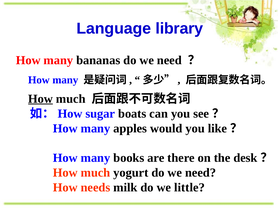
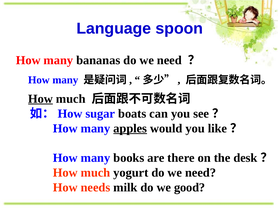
library: library -> spoon
apples underline: none -> present
little: little -> good
